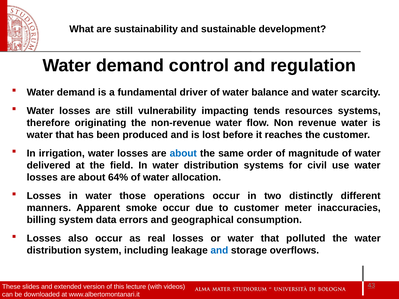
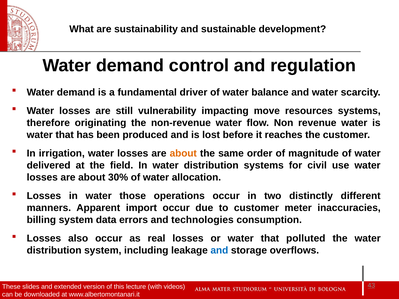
tends: tends -> move
about at (183, 153) colour: blue -> orange
64%: 64% -> 30%
smoke: smoke -> import
geographical: geographical -> technologies
